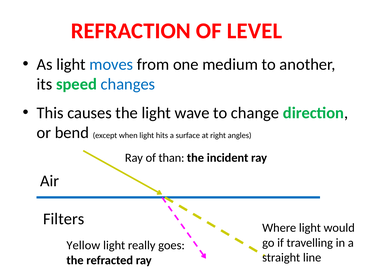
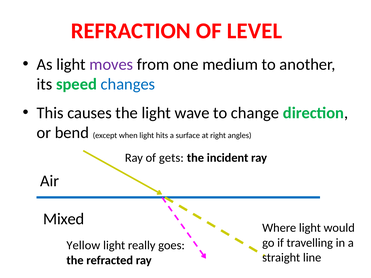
moves colour: blue -> purple
than: than -> gets
Filters: Filters -> Mixed
